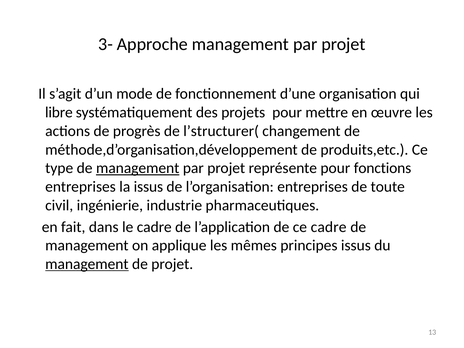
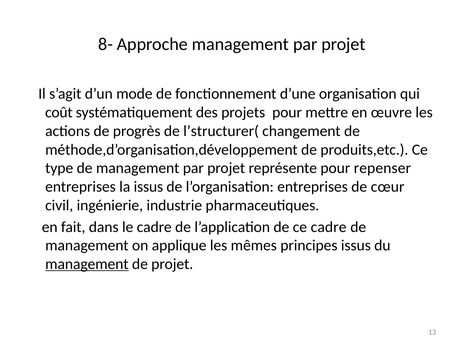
3-: 3- -> 8-
libre: libre -> coût
management at (138, 168) underline: present -> none
fonctions: fonctions -> repenser
toute: toute -> cœur
